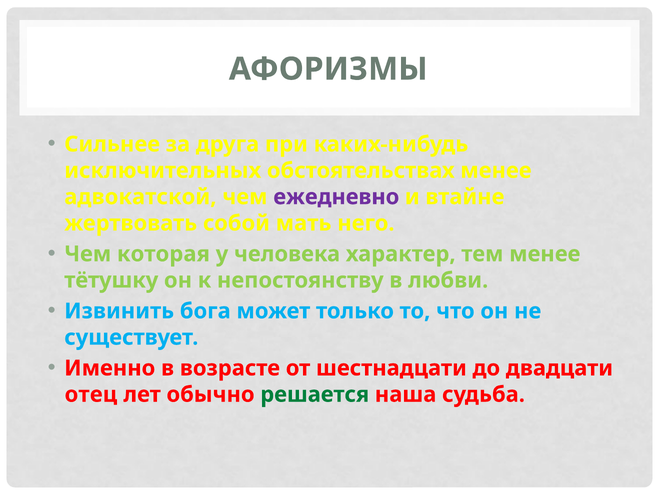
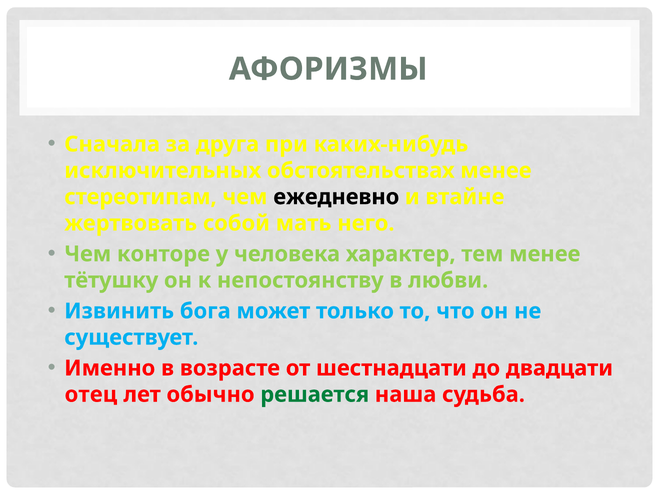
Сильнее: Сильнее -> Сначала
адвокатской: адвокатской -> стереотипам
ежедневно colour: purple -> black
которая: которая -> конторе
